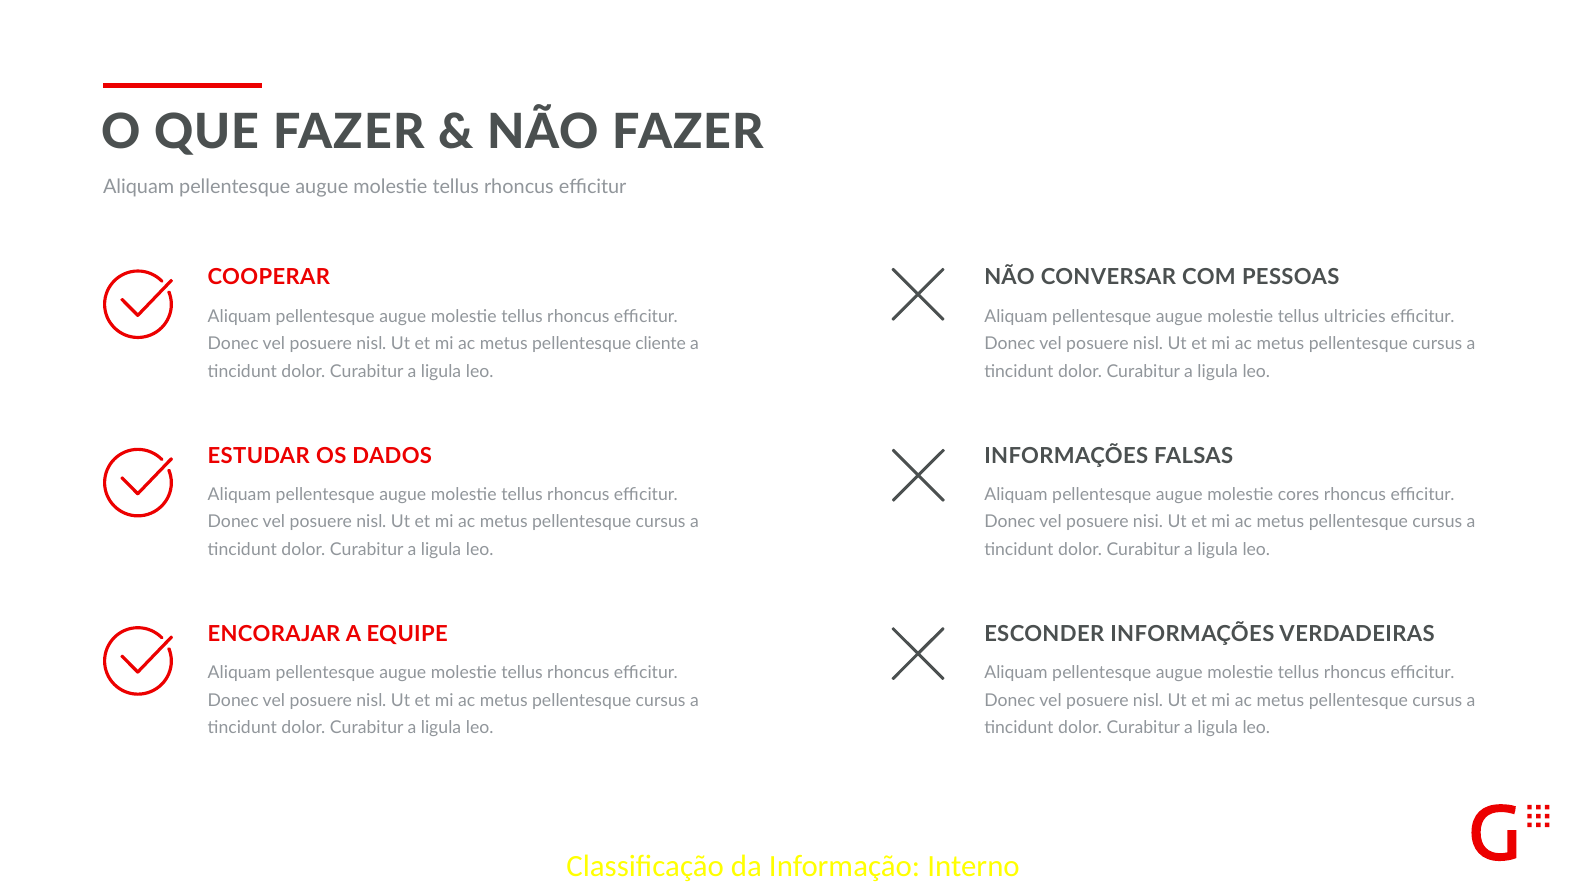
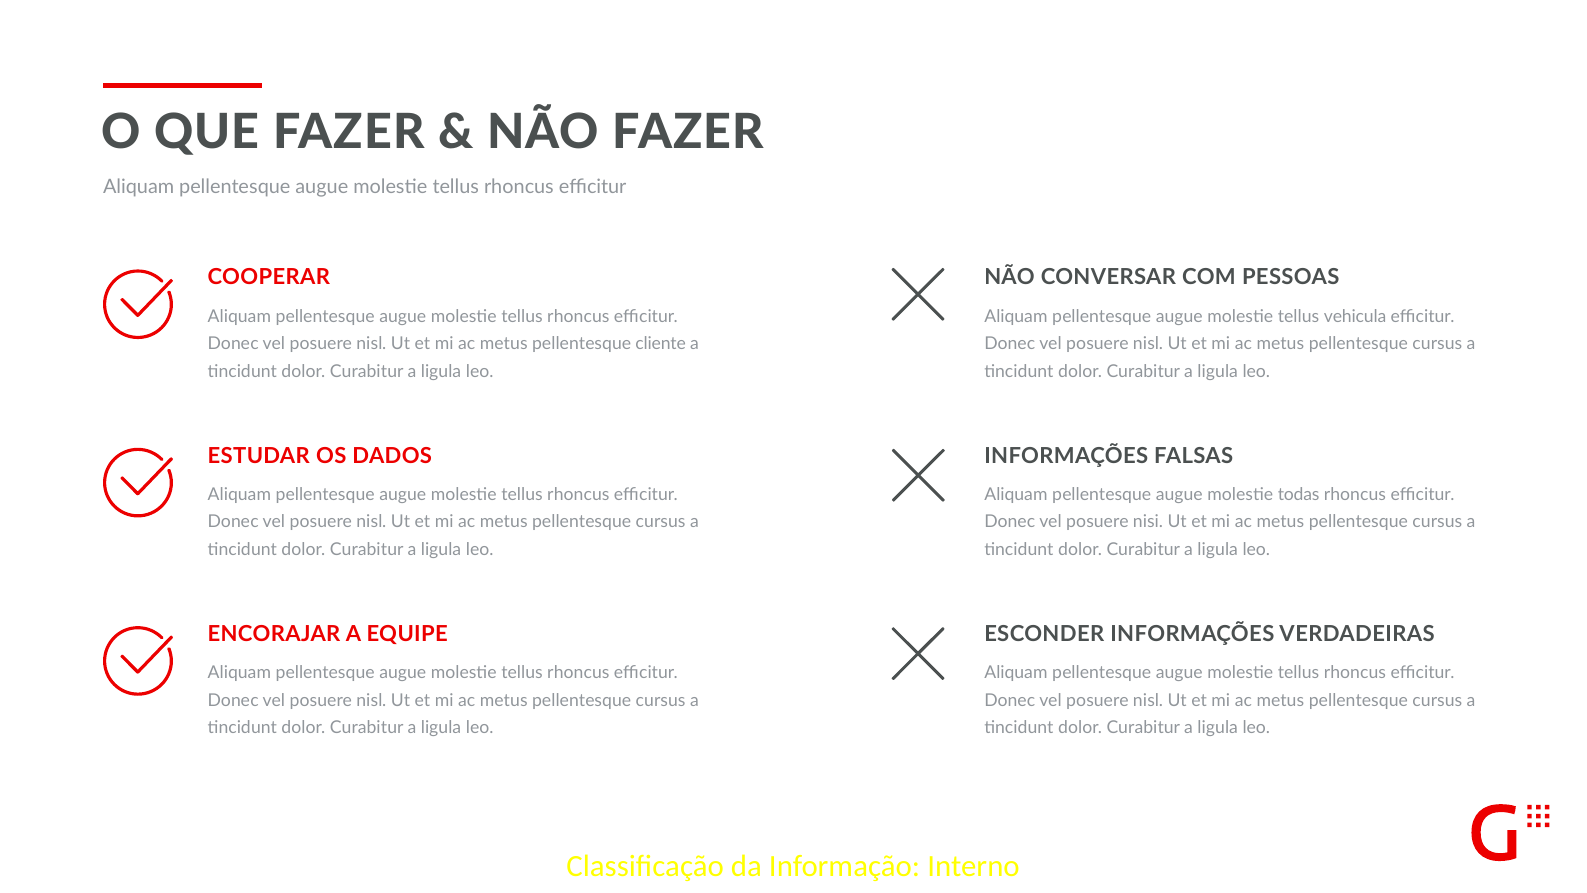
ultricies: ultricies -> vehicula
cores: cores -> todas
